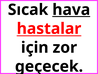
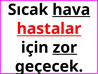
zor underline: none -> present
